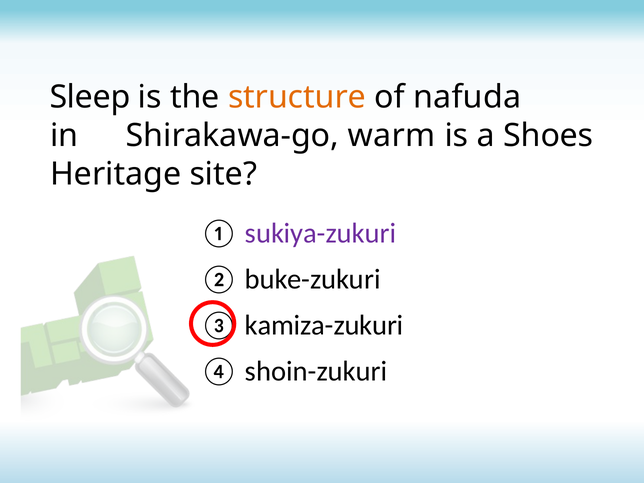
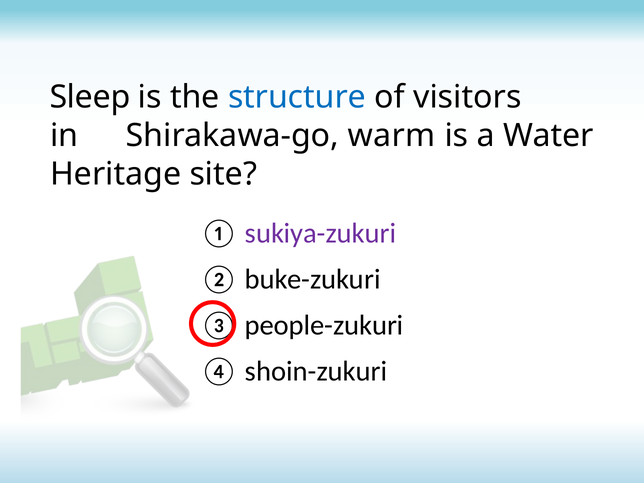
structure colour: orange -> blue
nafuda: nafuda -> visitors
Shoes: Shoes -> Water
kamiza-zukuri: kamiza-zukuri -> people-zukuri
